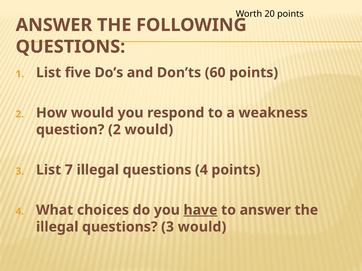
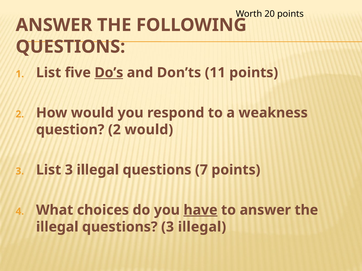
Do’s underline: none -> present
60: 60 -> 11
List 7: 7 -> 3
questions 4: 4 -> 7
questions 3 would: would -> illegal
